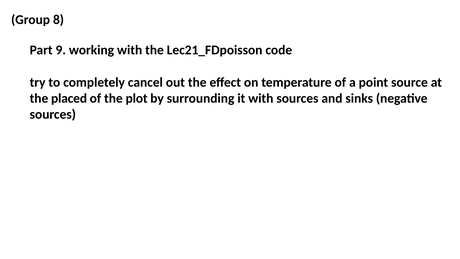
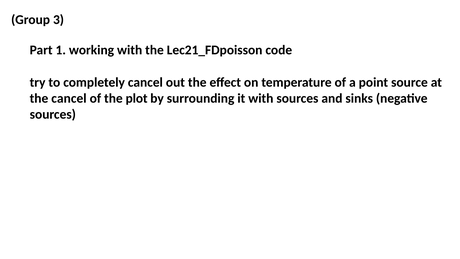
8: 8 -> 3
9: 9 -> 1
the placed: placed -> cancel
